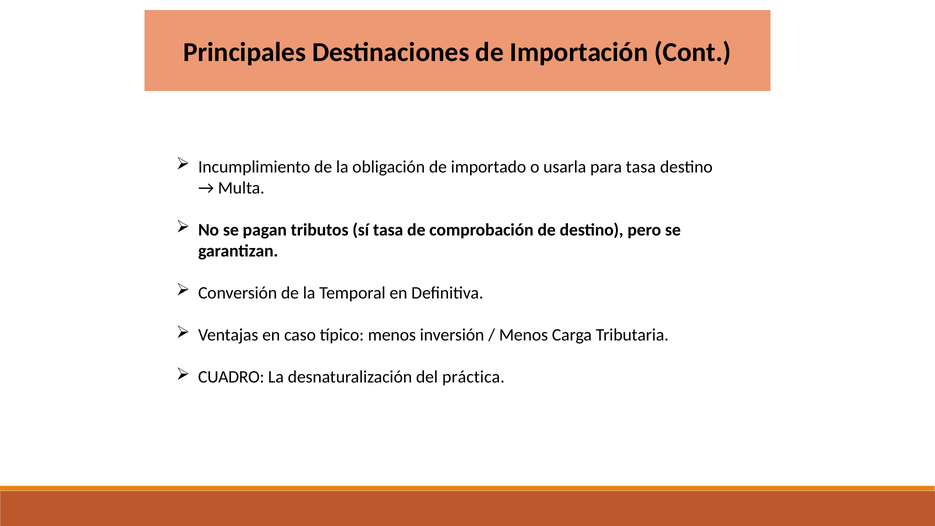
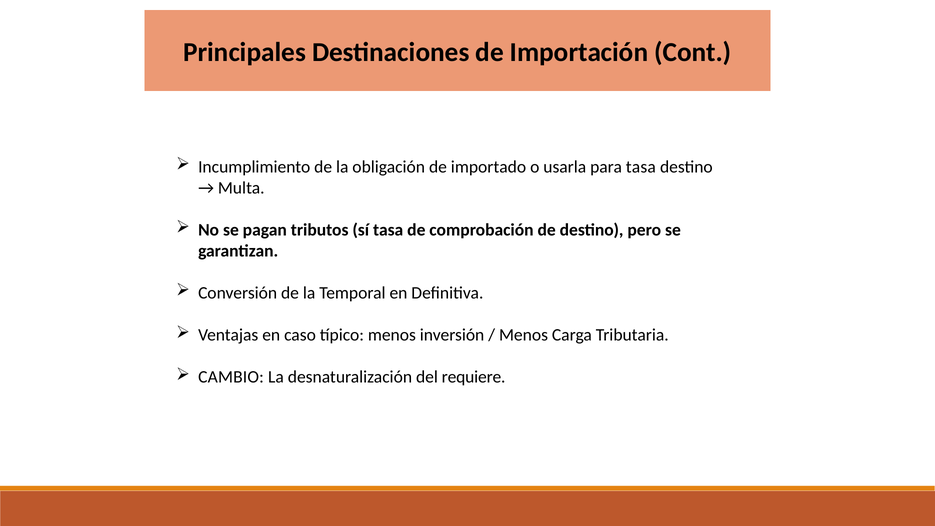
CUADRO: CUADRO -> CAMBIO
práctica: práctica -> requiere
